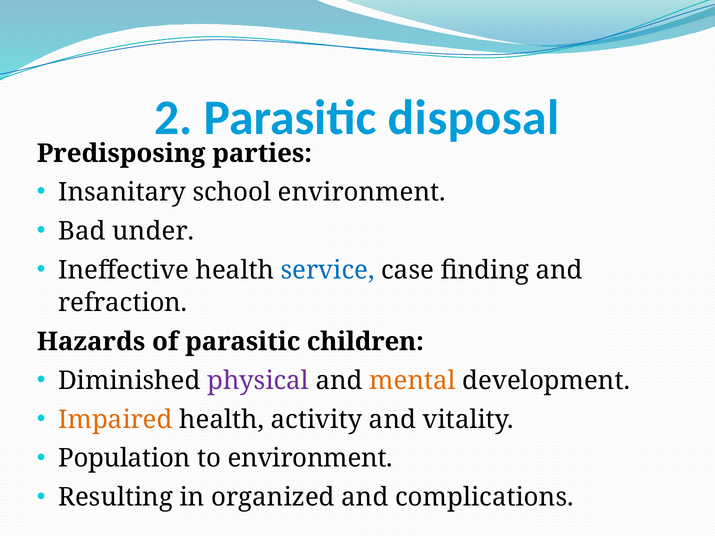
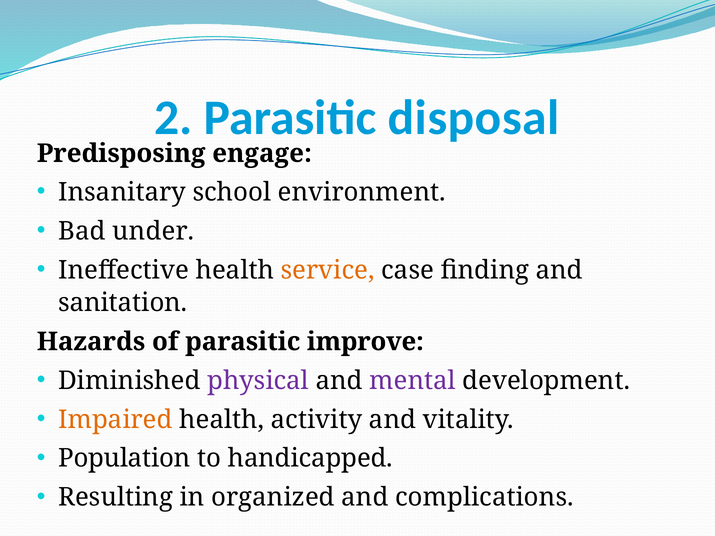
parties: parties -> engage
service colour: blue -> orange
refraction: refraction -> sanitation
children: children -> improve
mental colour: orange -> purple
to environment: environment -> handicapped
